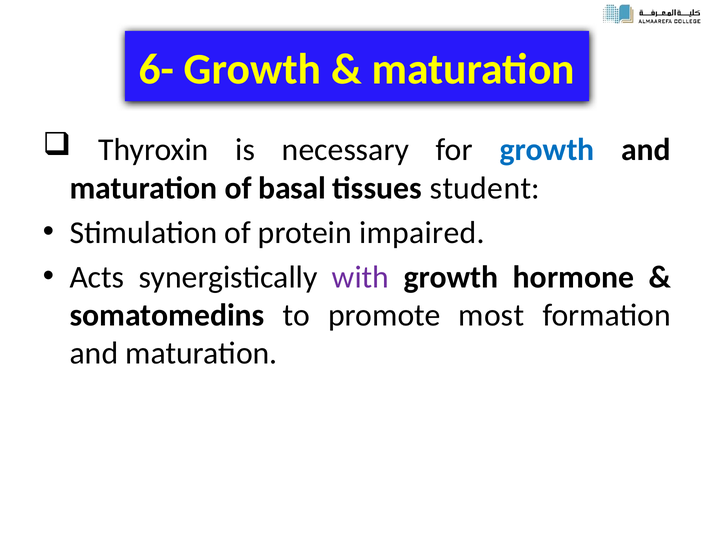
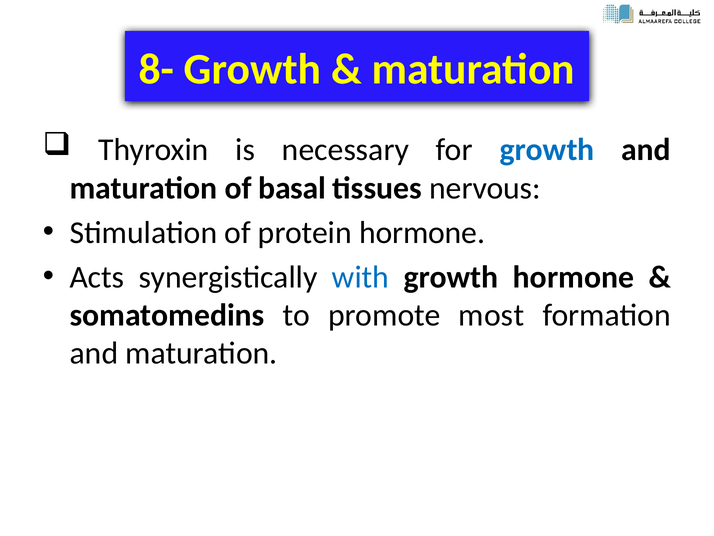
6-: 6- -> 8-
student: student -> nervous
protein impaired: impaired -> hormone
with colour: purple -> blue
